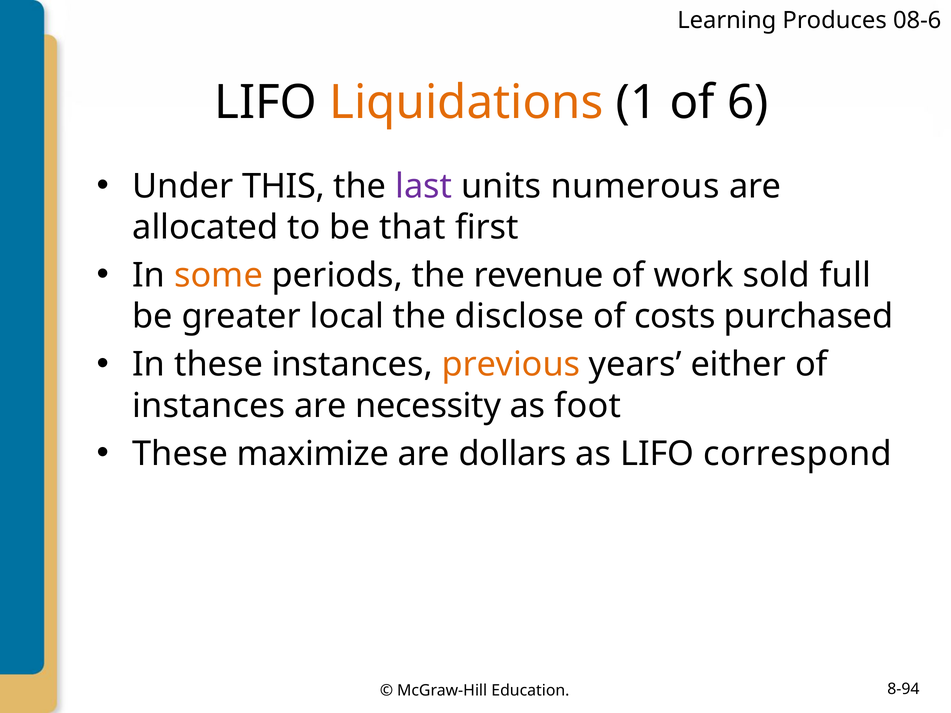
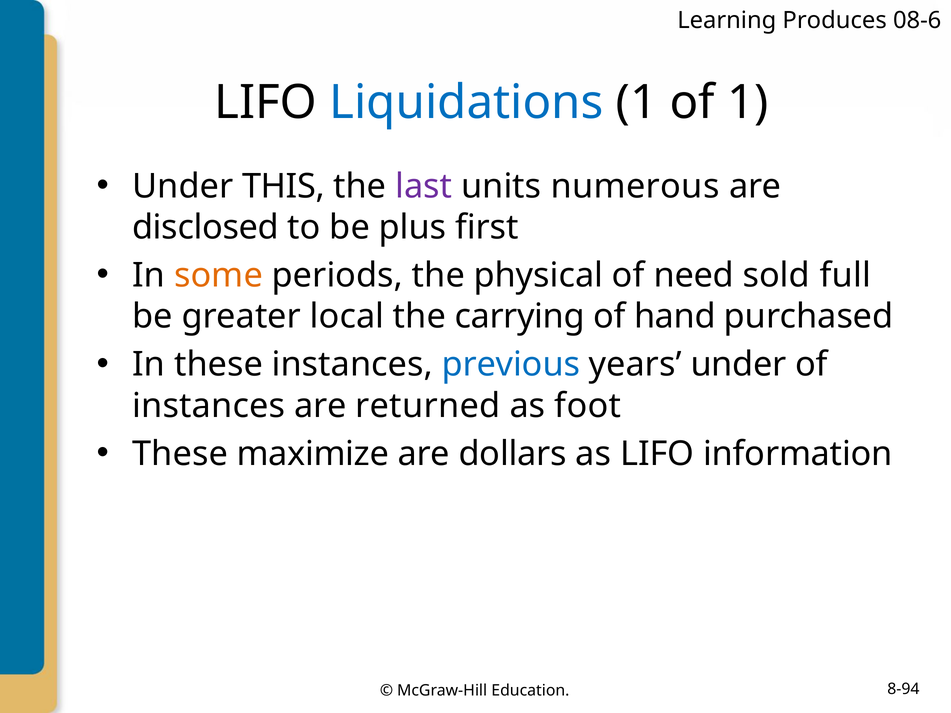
Liquidations colour: orange -> blue
of 6: 6 -> 1
allocated: allocated -> disclosed
that: that -> plus
revenue: revenue -> physical
work: work -> need
disclose: disclose -> carrying
costs: costs -> hand
previous colour: orange -> blue
years either: either -> under
necessity: necessity -> returned
correspond: correspond -> information
